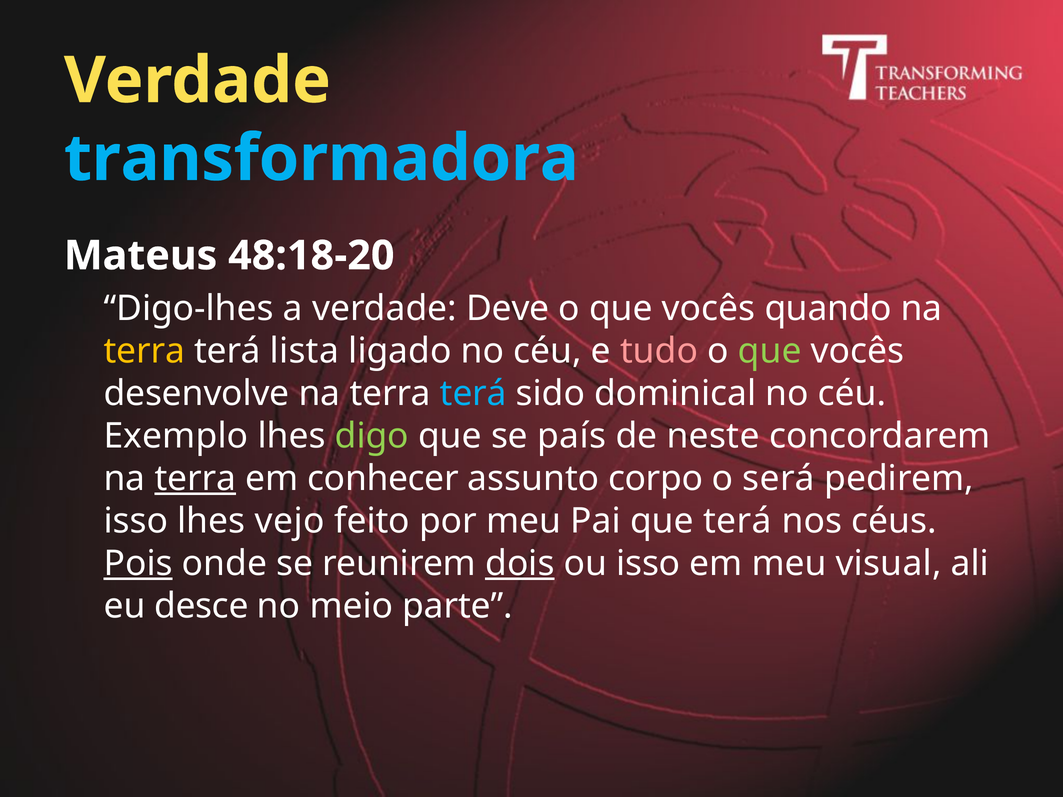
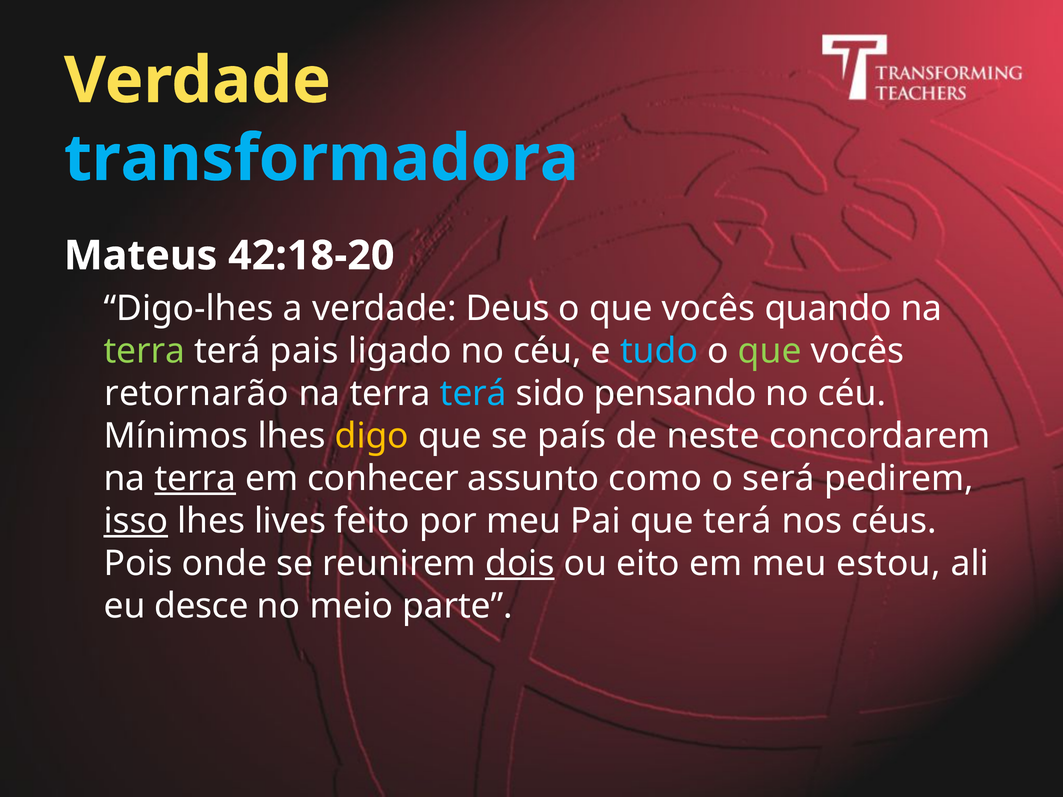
48:18-20: 48:18-20 -> 42:18-20
Deve: Deve -> Deus
terra at (144, 351) colour: yellow -> light green
lista: lista -> pais
tudo colour: pink -> light blue
desenvolve: desenvolve -> retornarão
dominical: dominical -> pensando
Exemplo: Exemplo -> Mínimos
digo colour: light green -> yellow
corpo: corpo -> como
isso at (136, 521) underline: none -> present
vejo: vejo -> lives
Pois underline: present -> none
ou isso: isso -> eito
visual: visual -> estou
